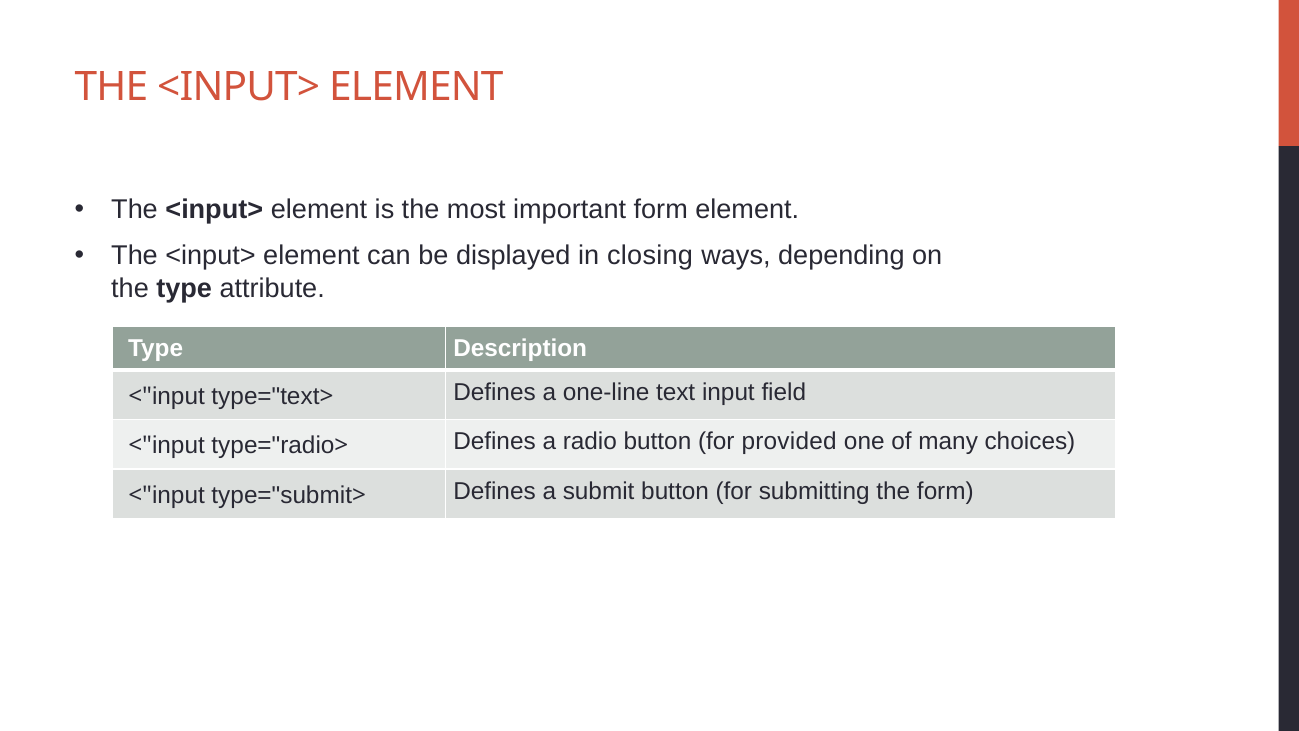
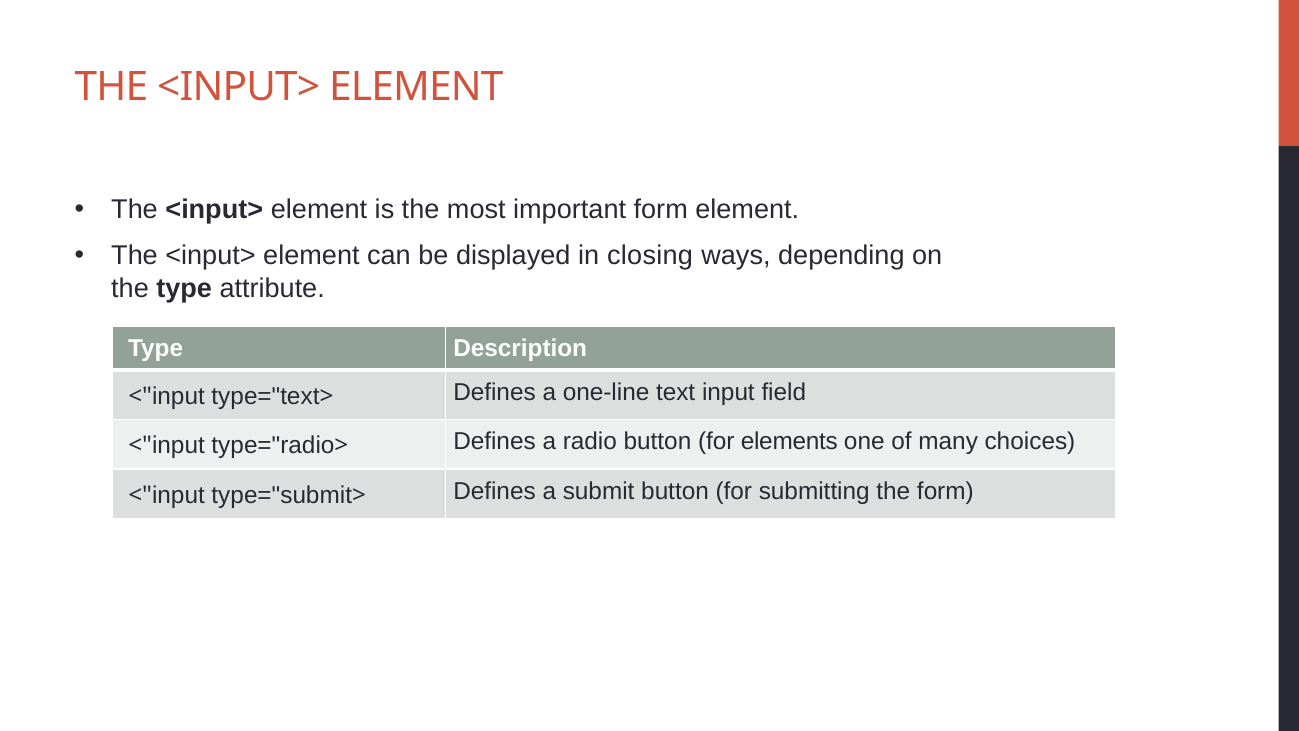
provided: provided -> elements
